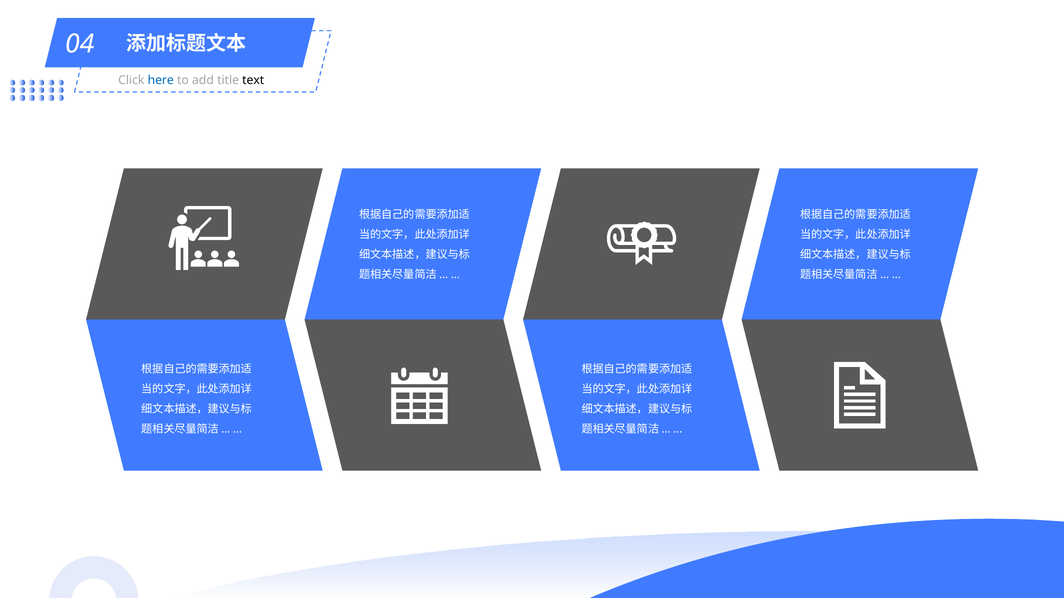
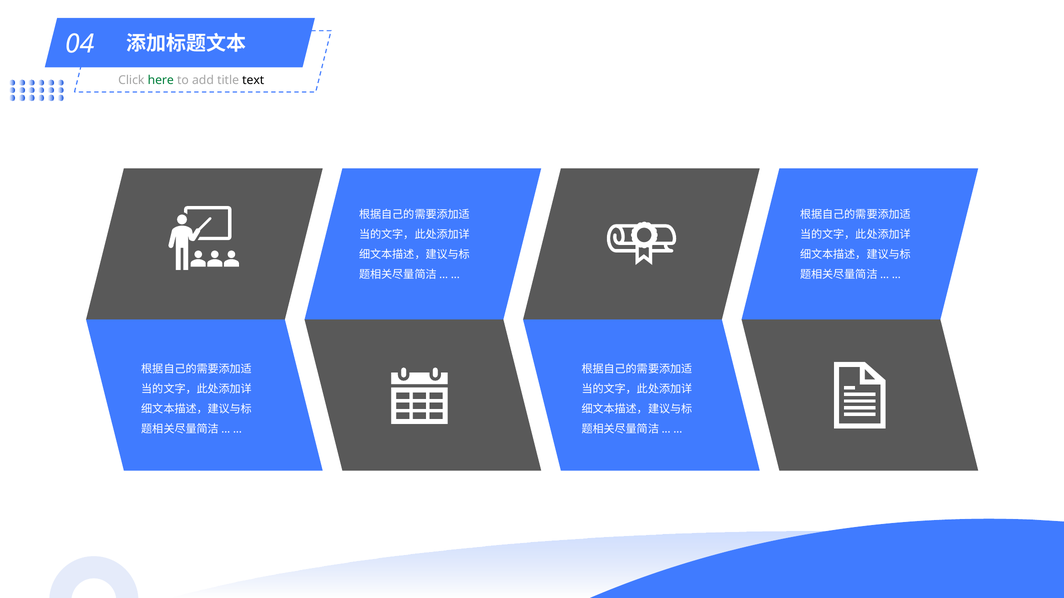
here colour: blue -> green
